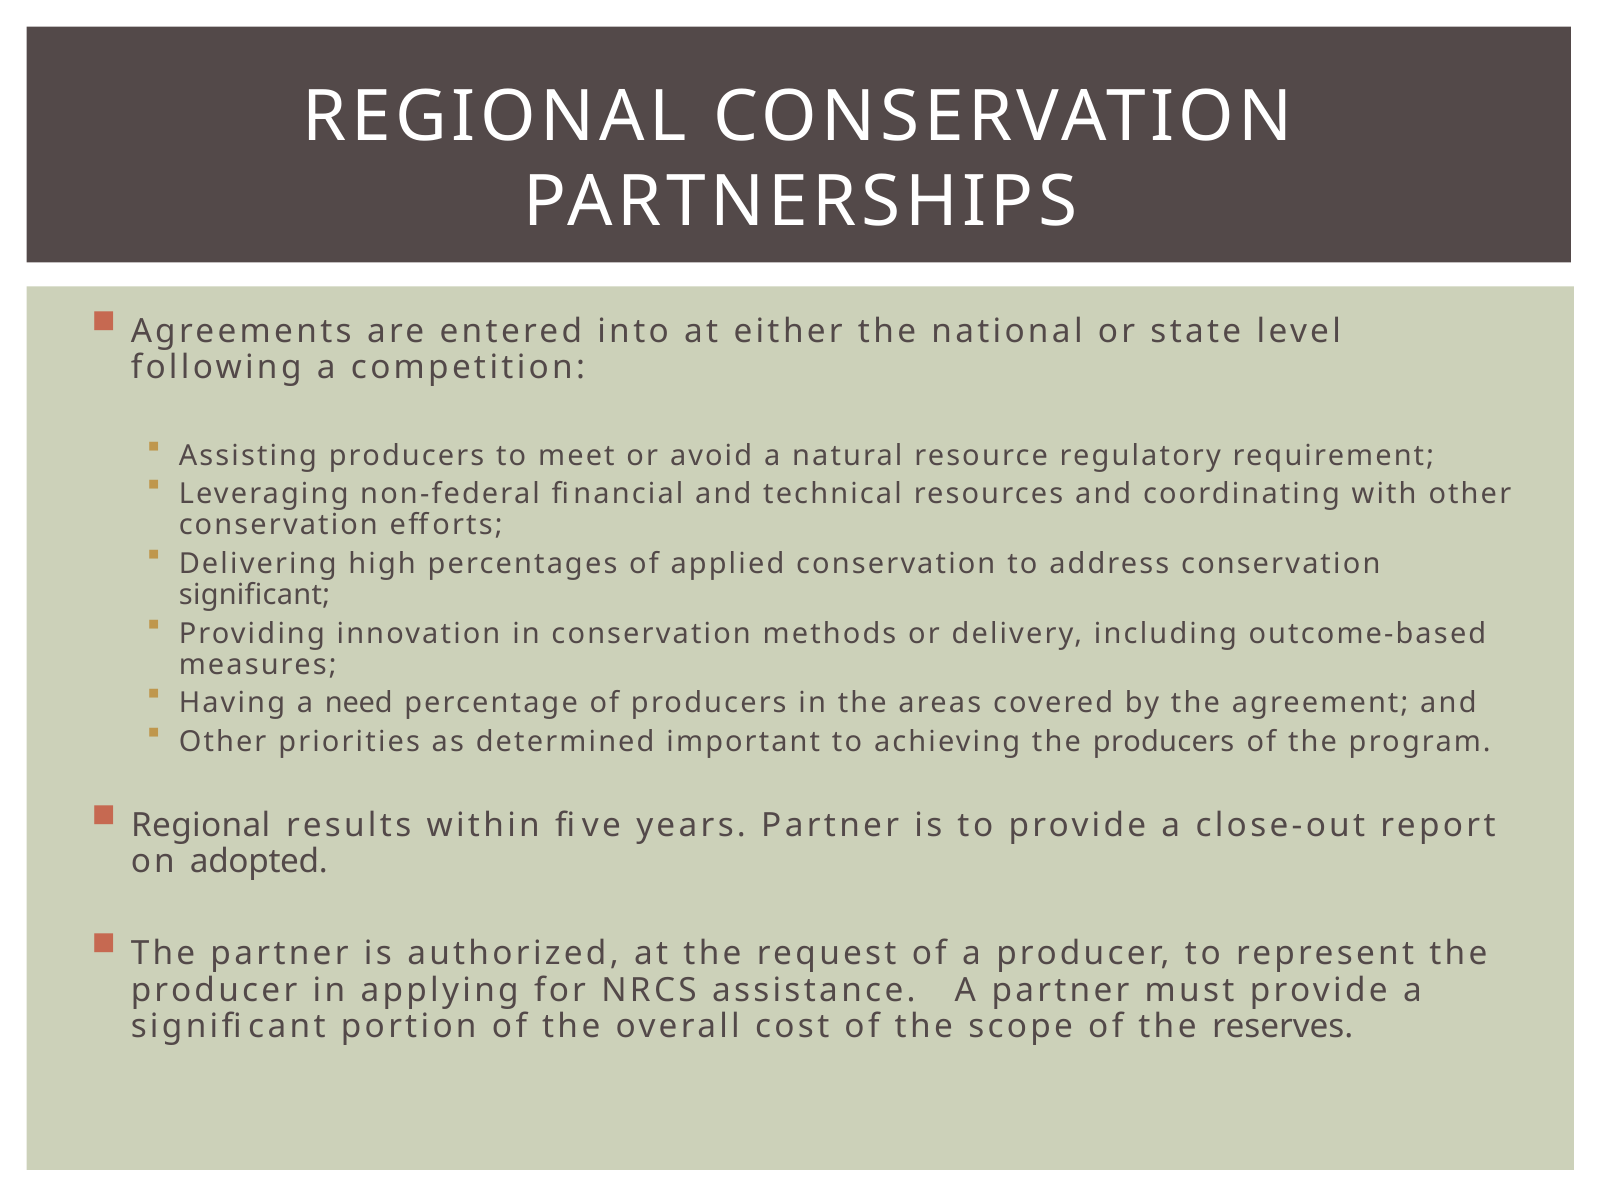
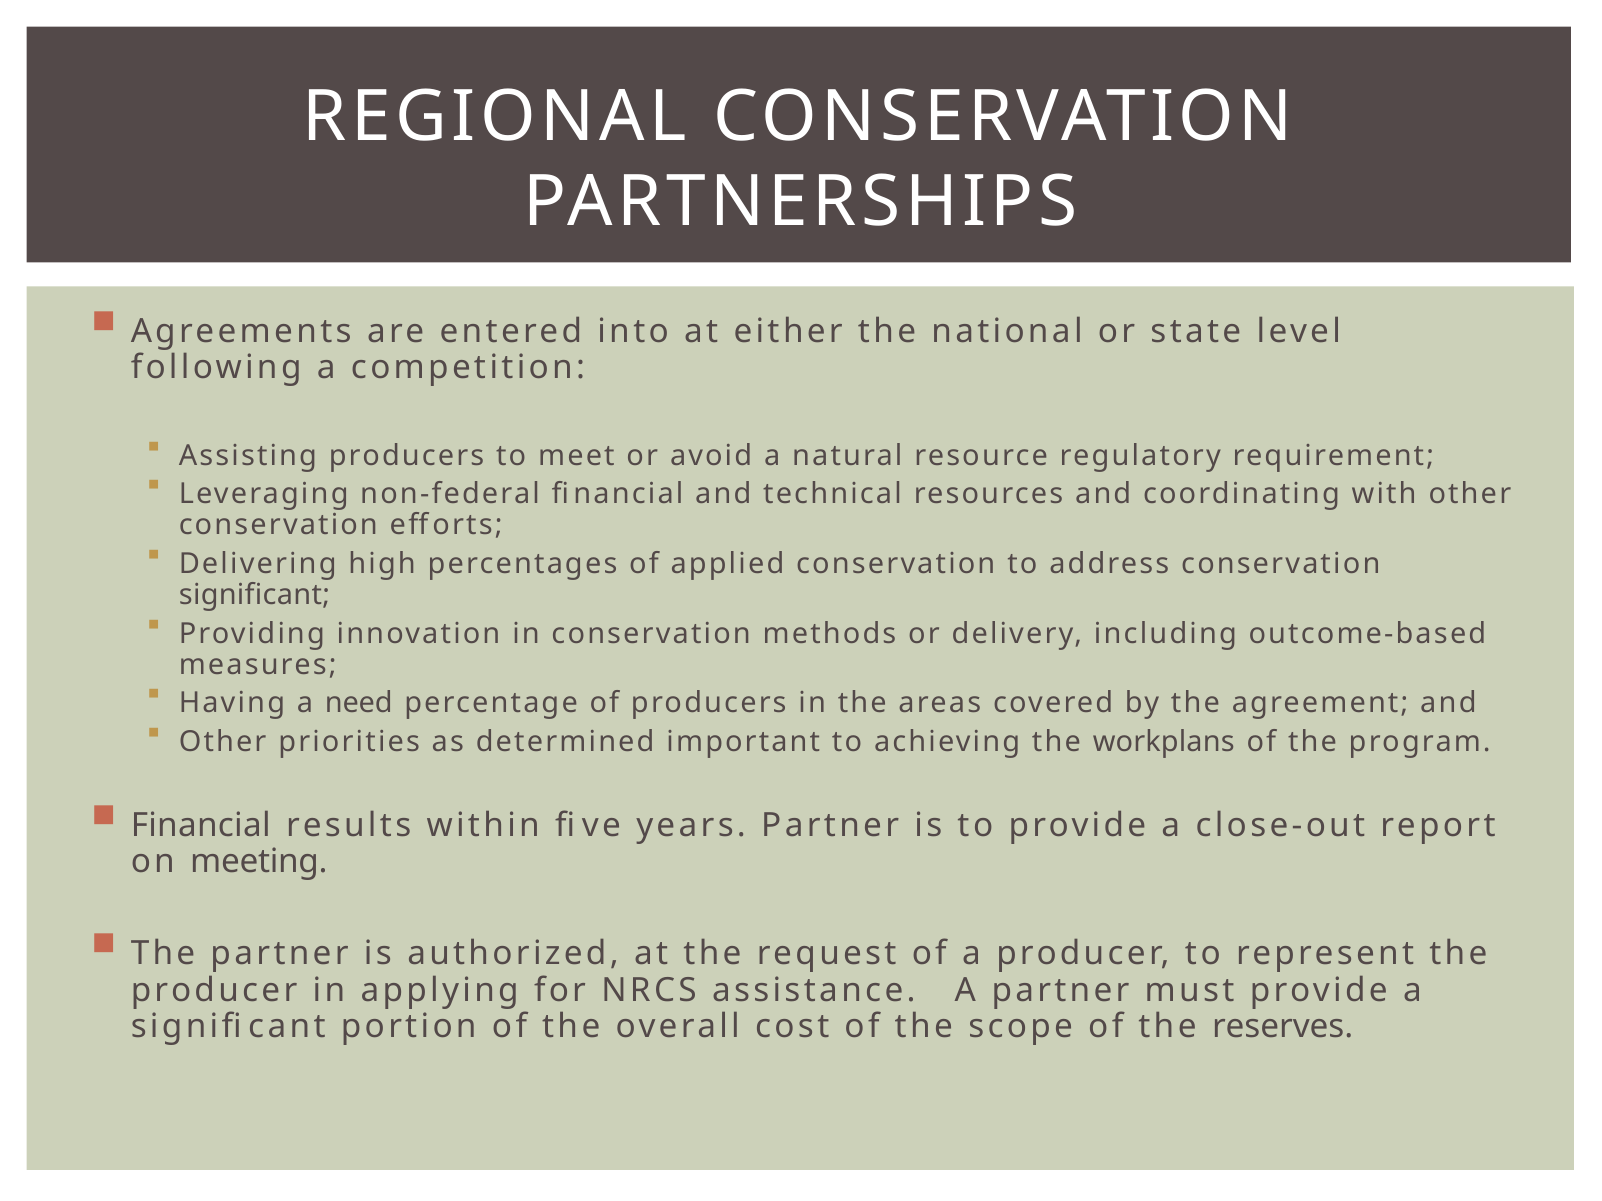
the producers: producers -> workplans
Regional at (201, 826): Regional -> Financial
adopted: adopted -> meeting
